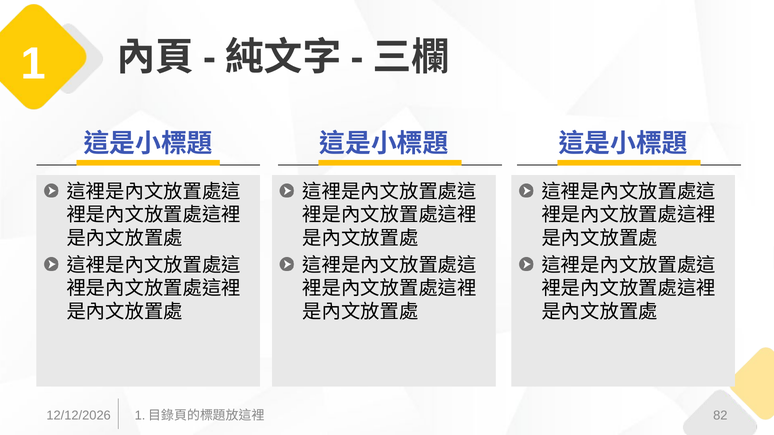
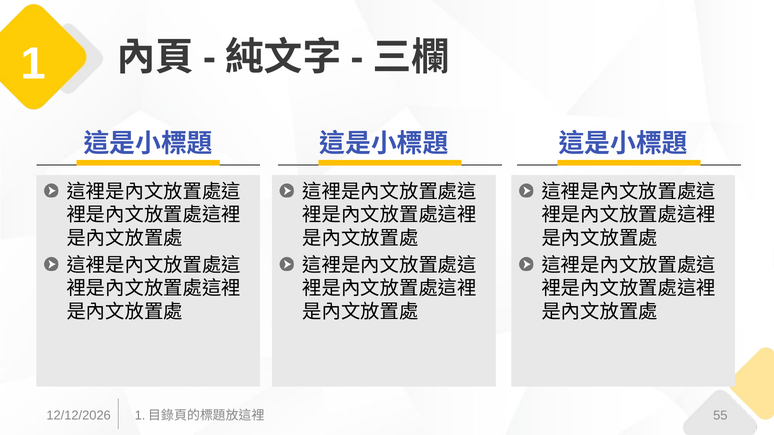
82: 82 -> 55
